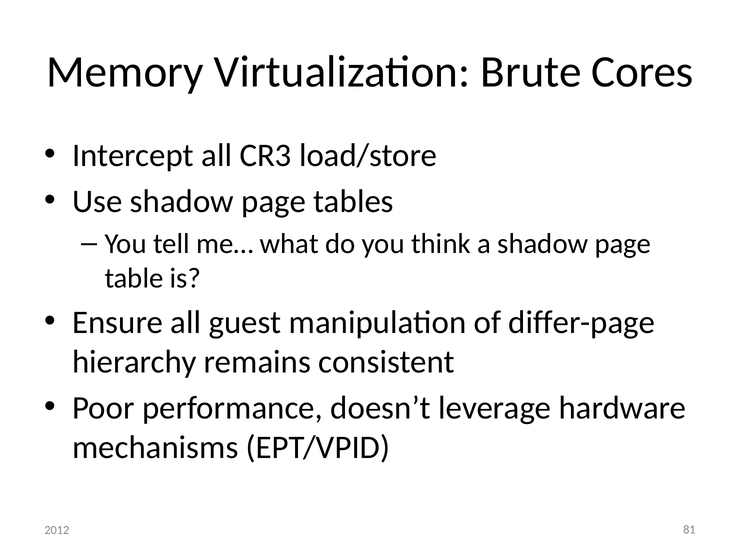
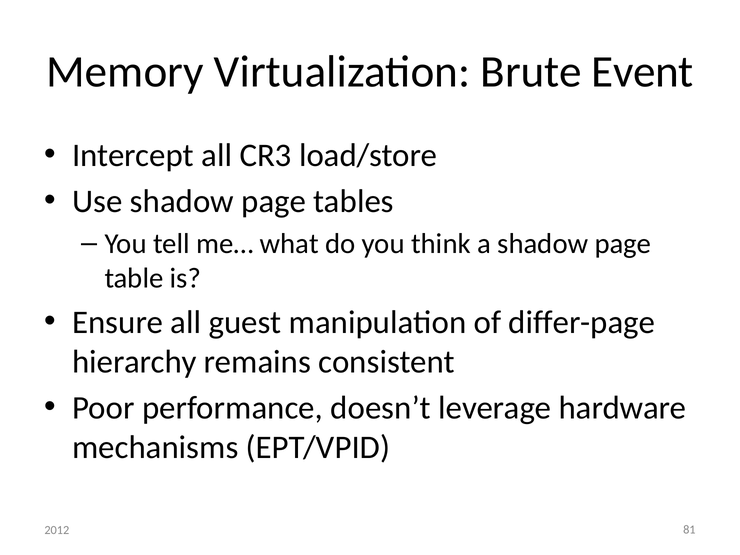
Cores: Cores -> Event
